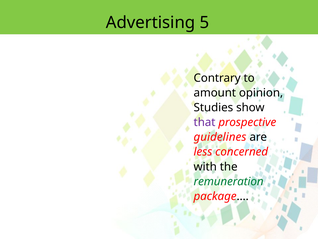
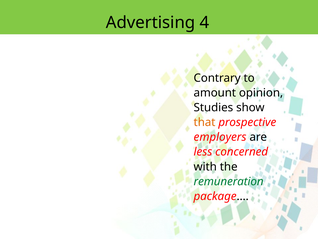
5: 5 -> 4
that colour: purple -> orange
guidelines: guidelines -> employers
